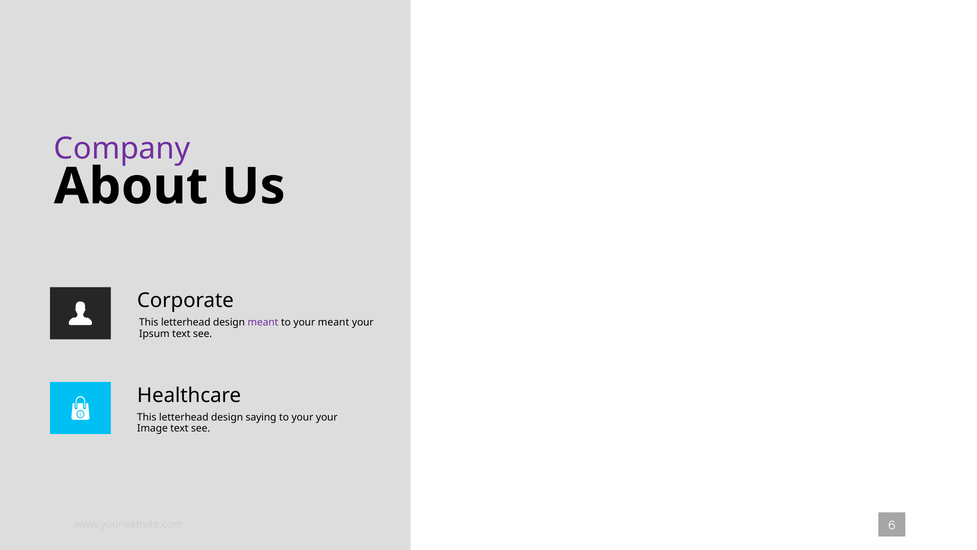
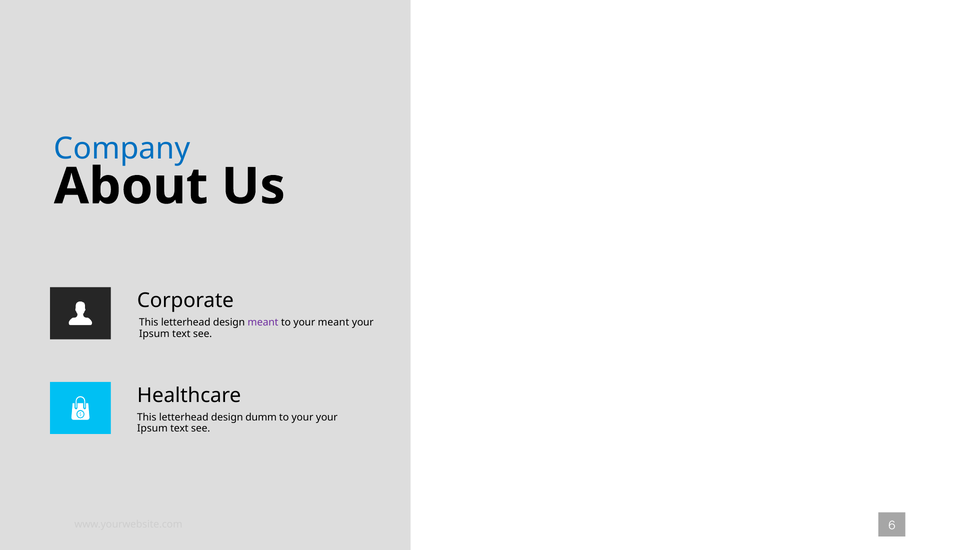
Company colour: purple -> blue
saying: saying -> dumm
Image at (152, 428): Image -> Ipsum
